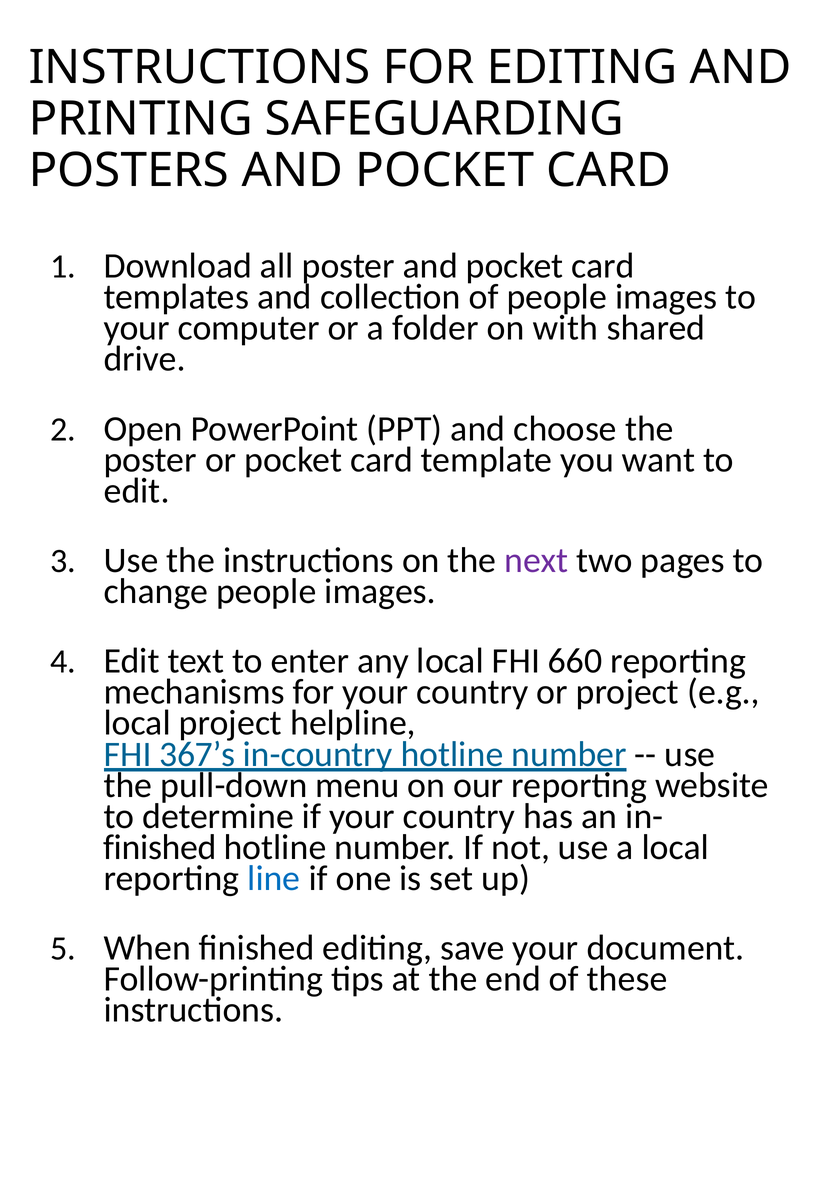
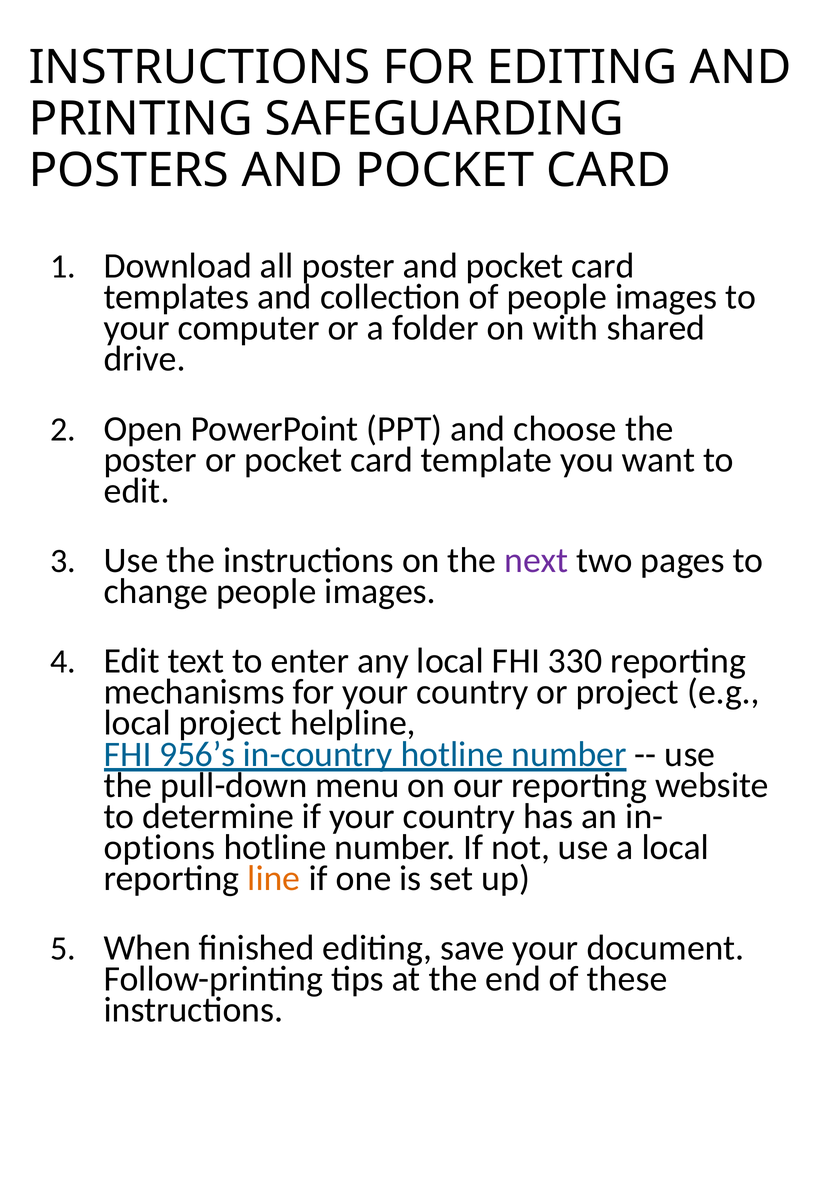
660: 660 -> 330
367’s: 367’s -> 956’s
finished at (160, 847): finished -> options
line colour: blue -> orange
